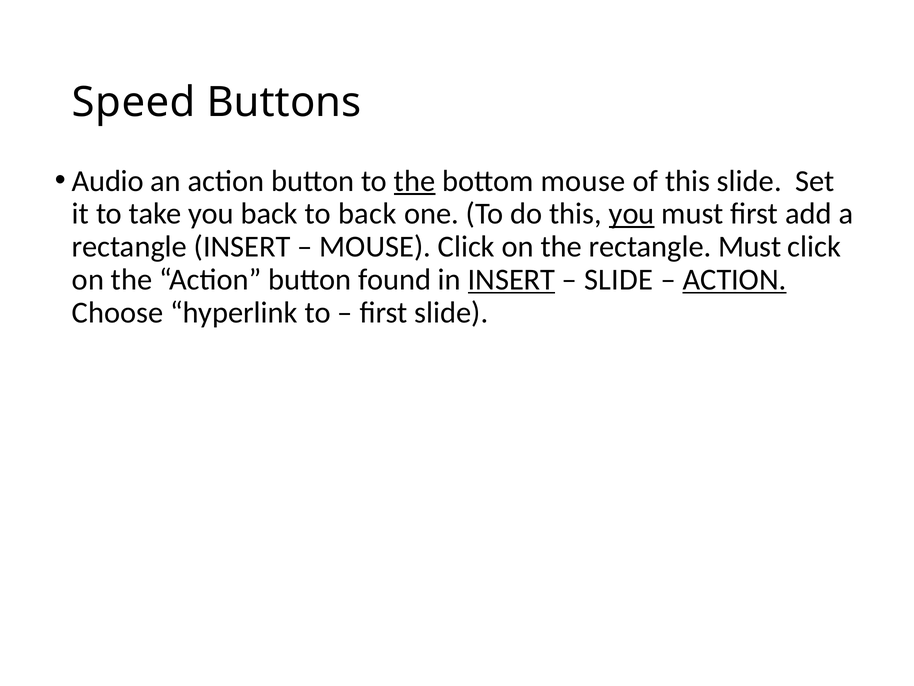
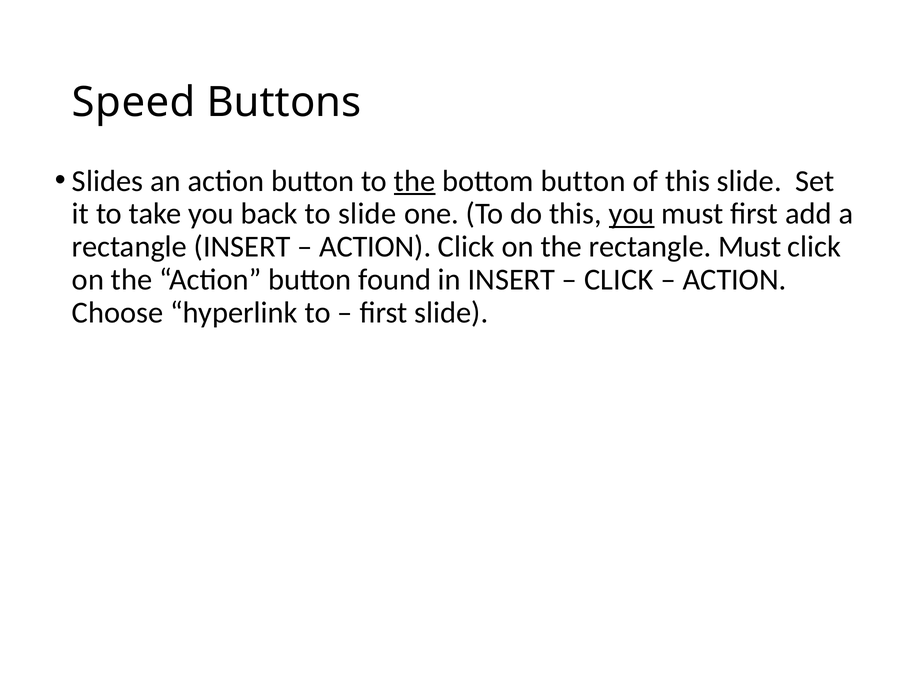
Audio: Audio -> Slides
bottom mouse: mouse -> button
to back: back -> slide
MOUSE at (375, 247): MOUSE -> ACTION
INSERT at (511, 279) underline: present -> none
SLIDE at (619, 279): SLIDE -> CLICK
ACTION at (735, 279) underline: present -> none
